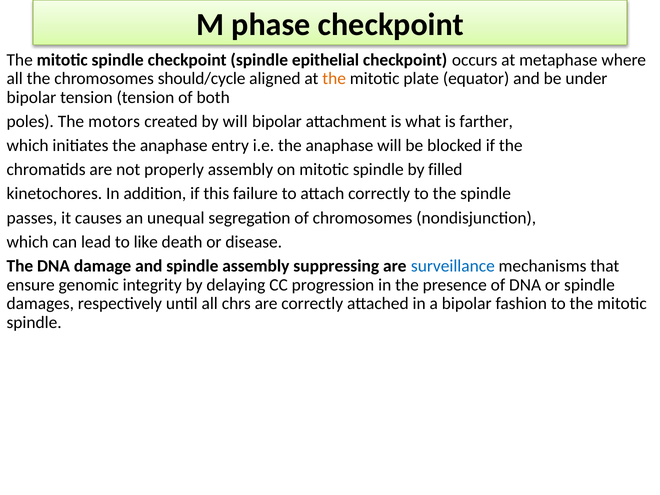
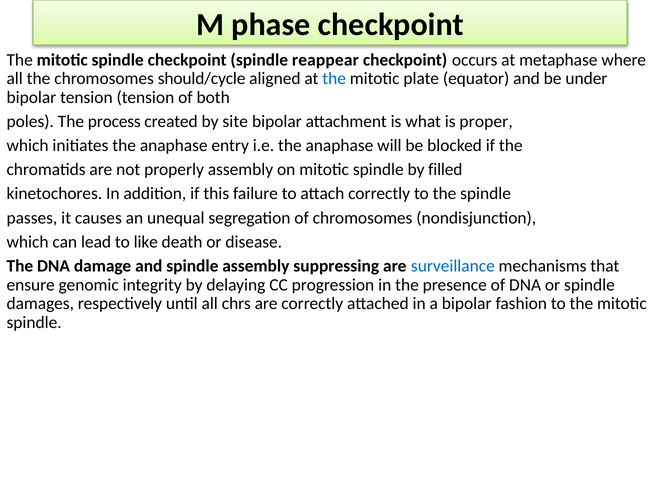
epithelial: epithelial -> reappear
the at (334, 79) colour: orange -> blue
motors: motors -> process
by will: will -> site
farther: farther -> proper
